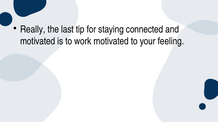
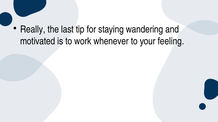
connected: connected -> wandering
work motivated: motivated -> whenever
